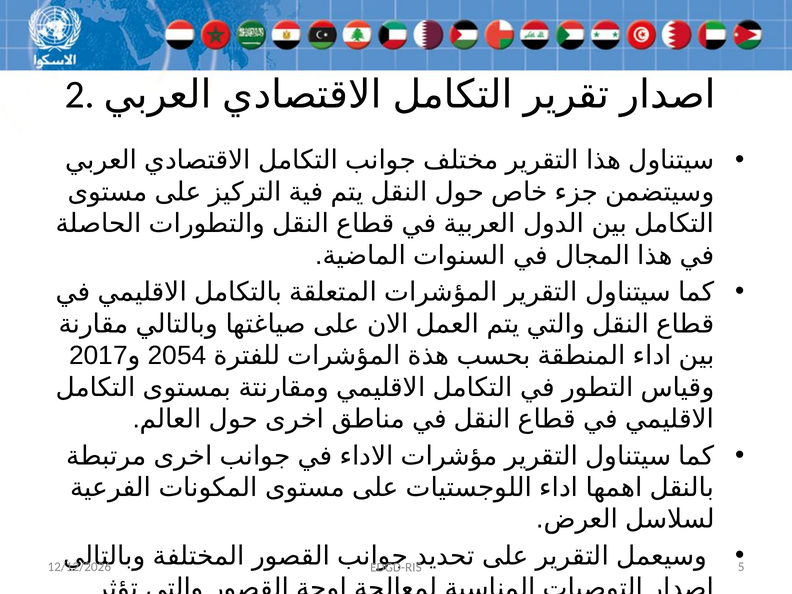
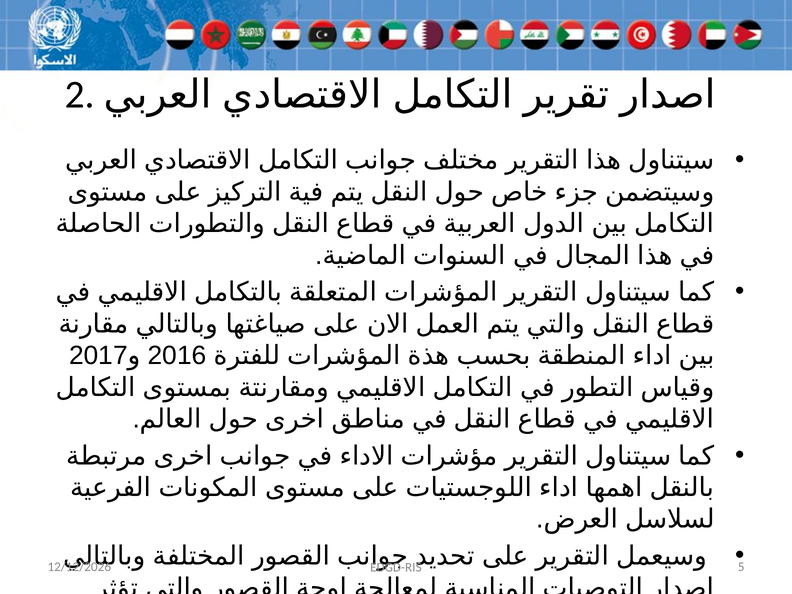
2054: 2054 -> 2016
